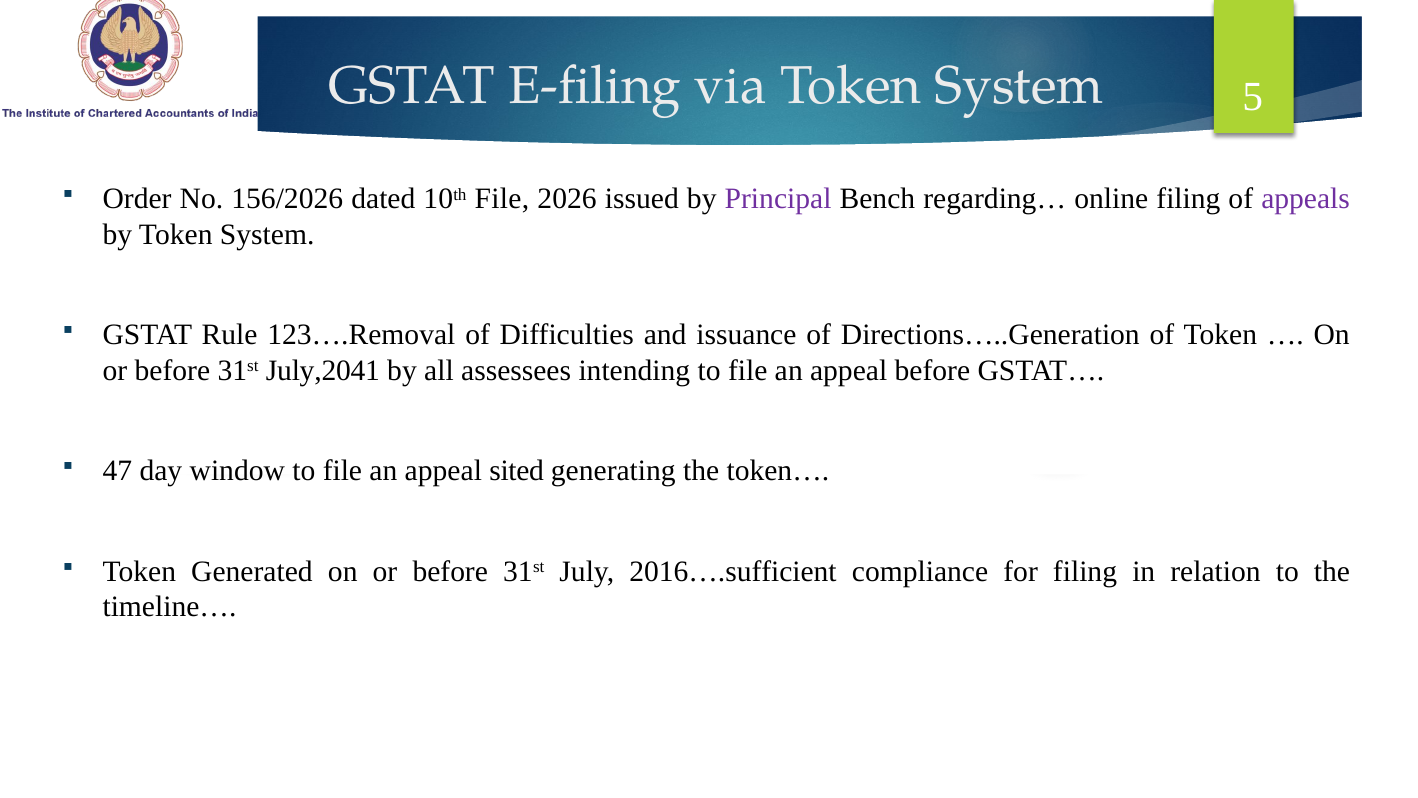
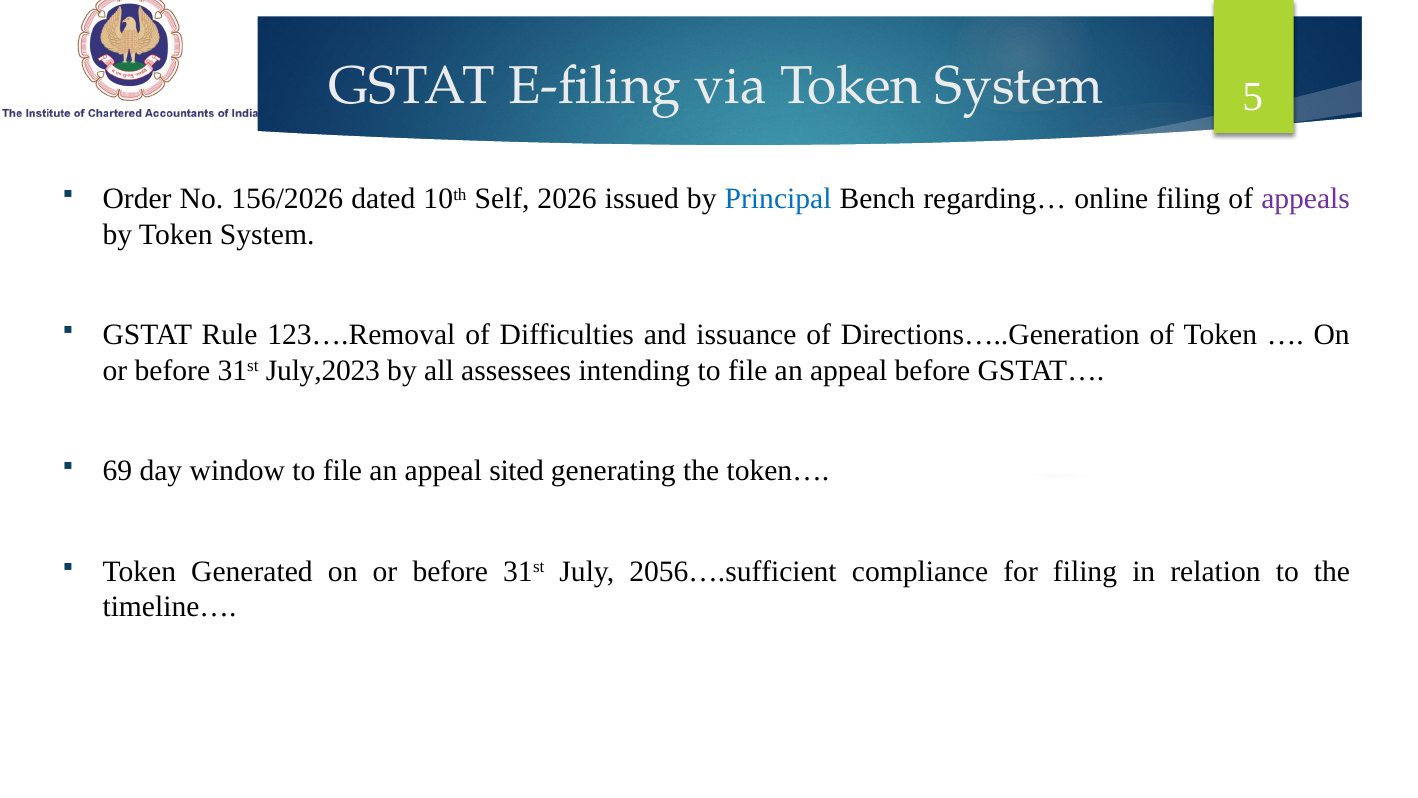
10th File: File -> Self
Principal colour: purple -> blue
July,2041: July,2041 -> July,2023
47: 47 -> 69
2016….sufficient: 2016….sufficient -> 2056….sufficient
